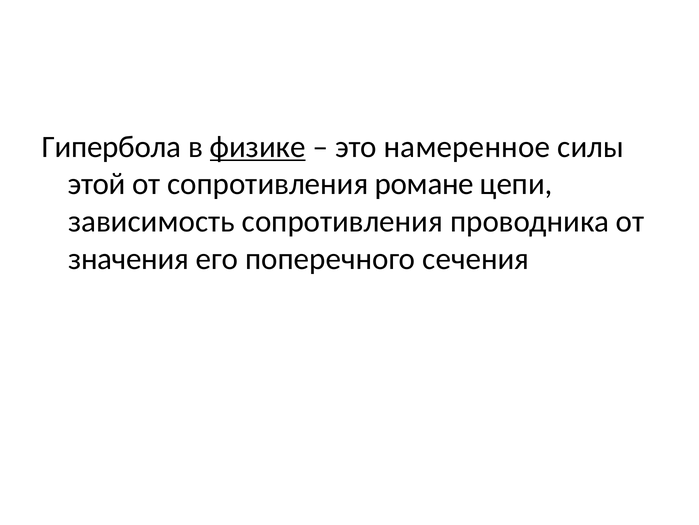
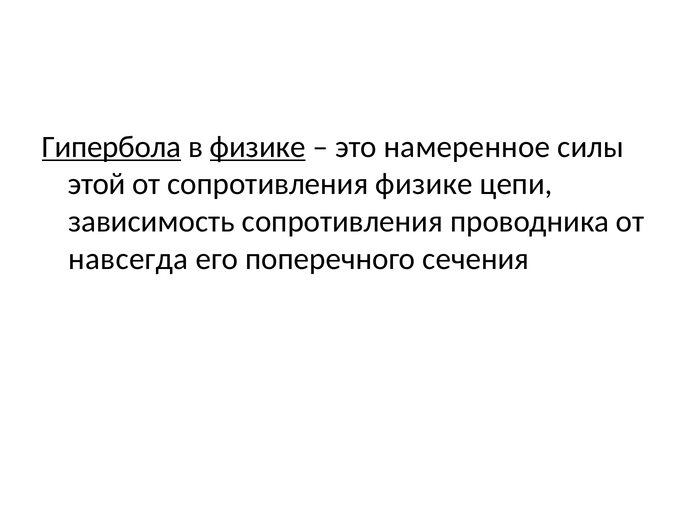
Гипербола underline: none -> present
сопротивления романе: романе -> физике
значения: значения -> навсегда
